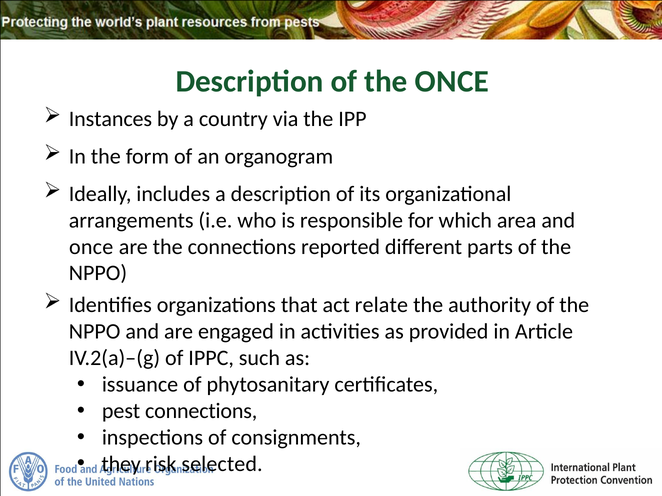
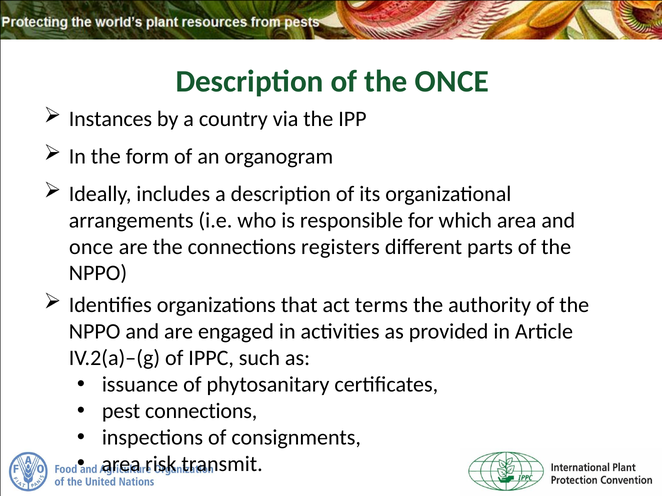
reported: reported -> registers
relate: relate -> terms
they at (121, 464): they -> area
selected: selected -> transmit
